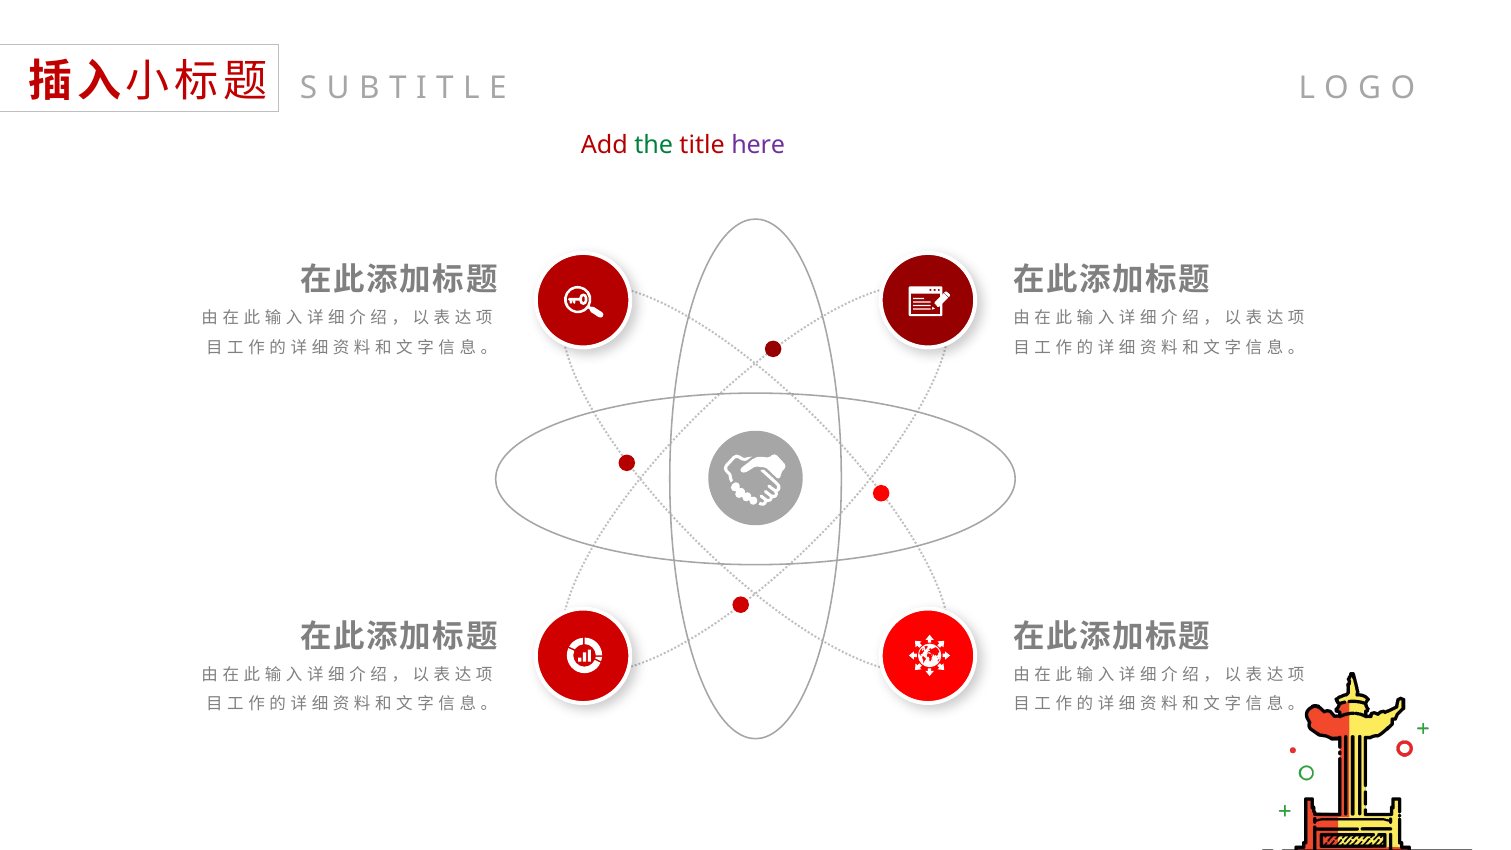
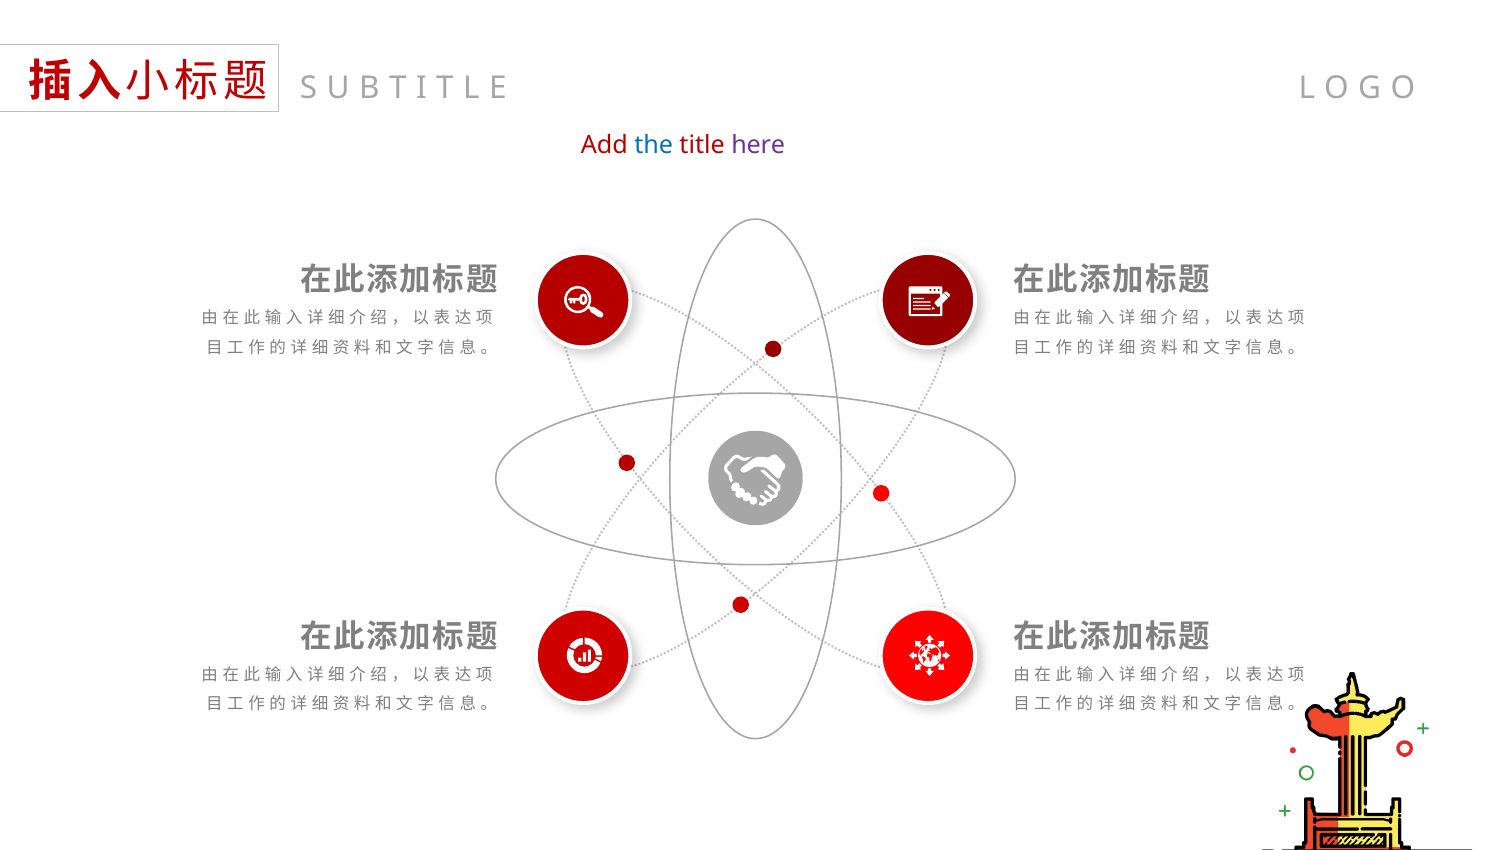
the colour: green -> blue
